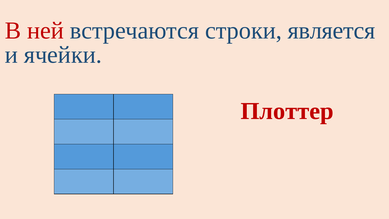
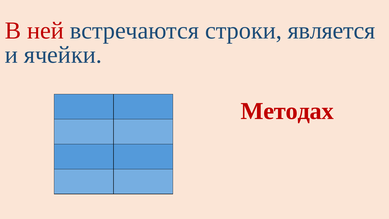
Плоттер: Плоттер -> Методах
